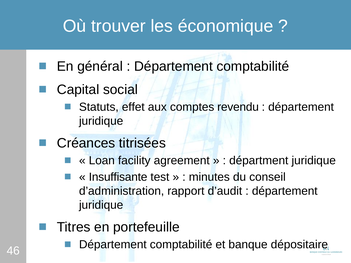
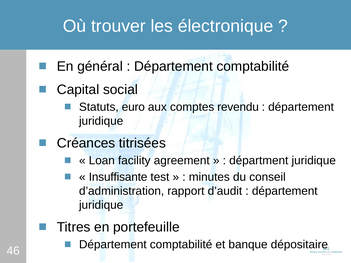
économique: économique -> électronique
effet: effet -> euro
